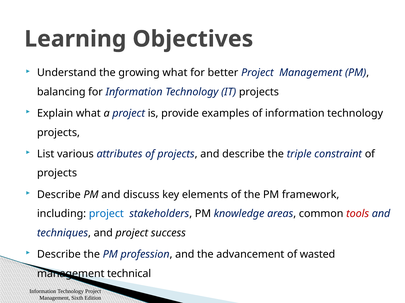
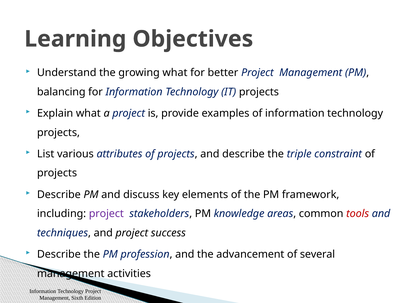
project at (106, 214) colour: blue -> purple
wasted: wasted -> several
technical: technical -> activities
